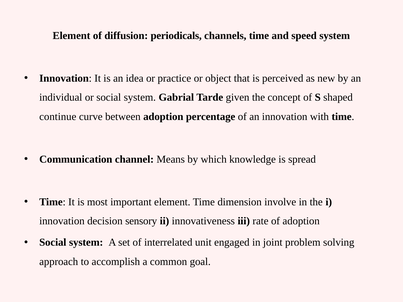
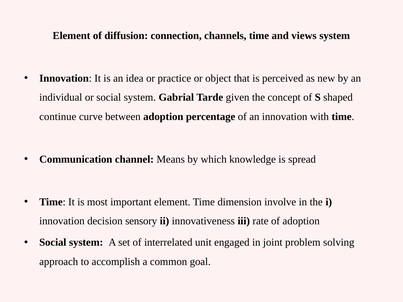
periodicals: periodicals -> connection
speed: speed -> views
